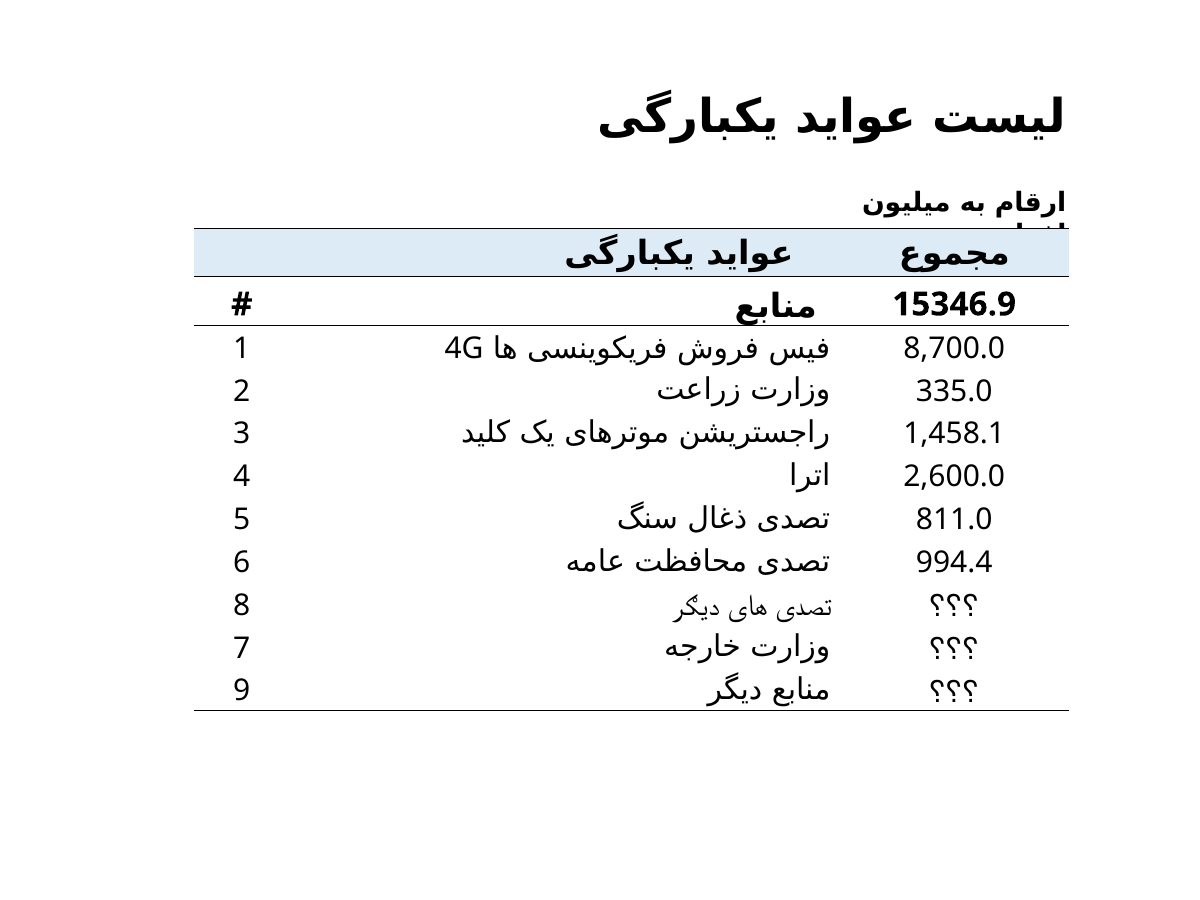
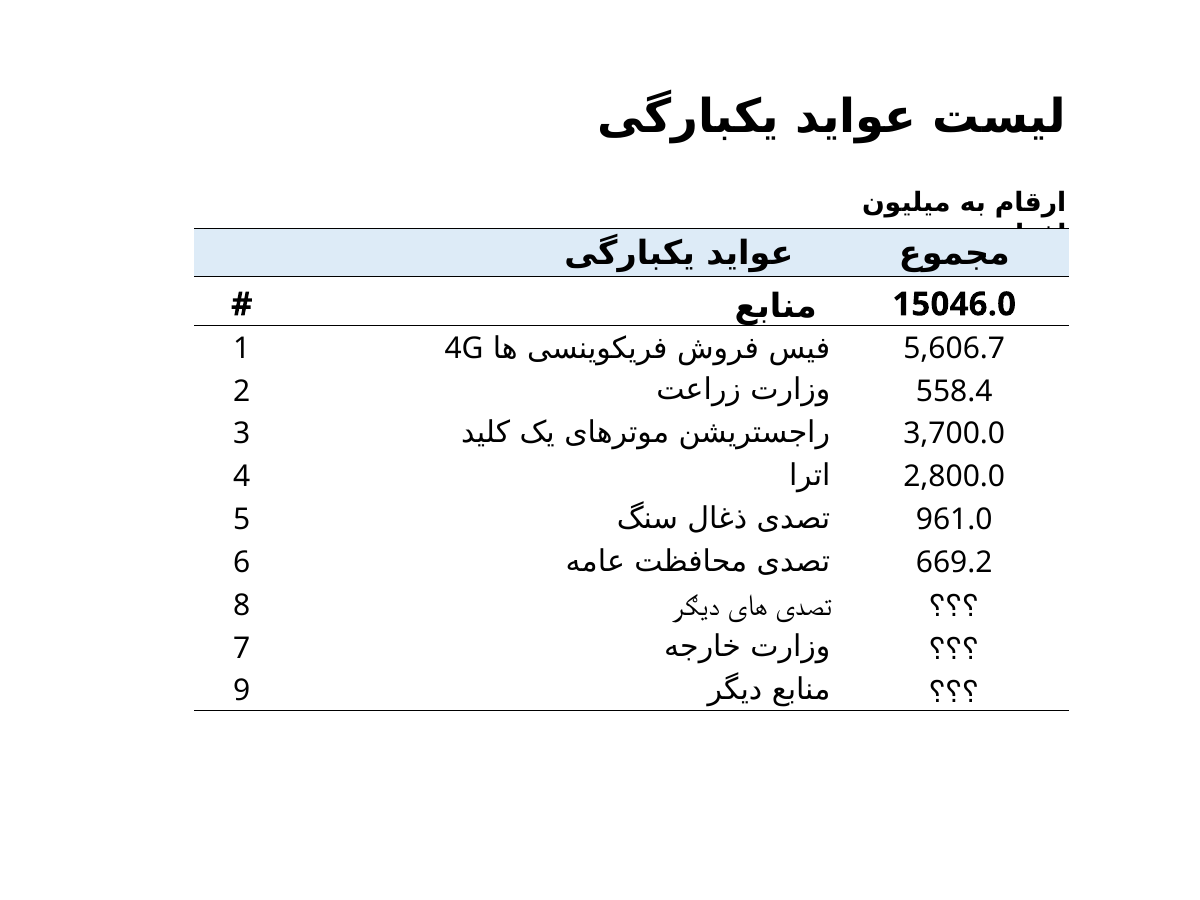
15346.9: 15346.9 -> 15046.0
8,700.0: 8,700.0 -> 5,606.7
335.0: 335.0 -> 558.4
1,458.1: 1,458.1 -> 3,700.0
2,600.0: 2,600.0 -> 2,800.0
811.0: 811.0 -> 961.0
994.4: 994.4 -> 669.2
